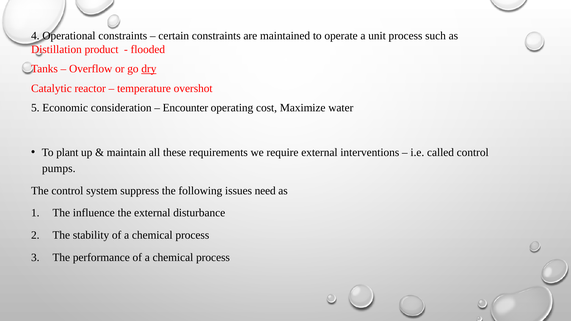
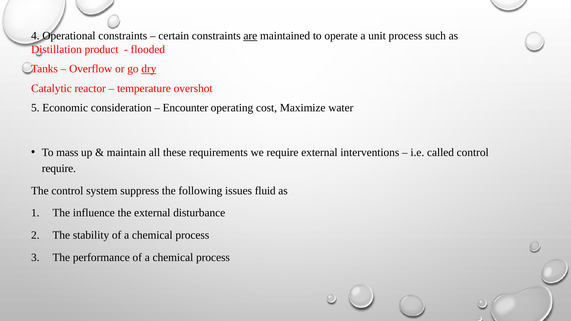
are underline: none -> present
plant: plant -> mass
pumps at (59, 169): pumps -> require
need: need -> fluid
